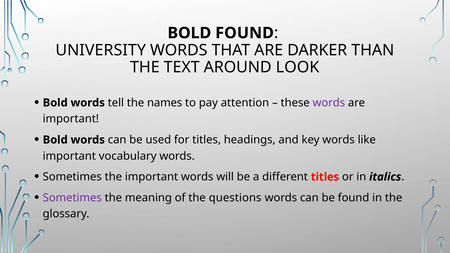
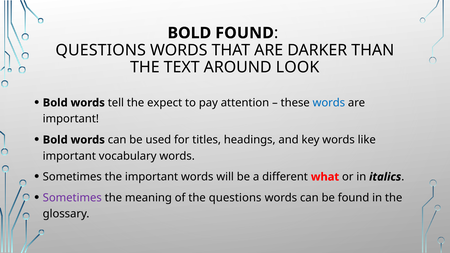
UNIVERSITY at (101, 50): UNIVERSITY -> QUESTIONS
names: names -> expect
words at (329, 103) colour: purple -> blue
different titles: titles -> what
